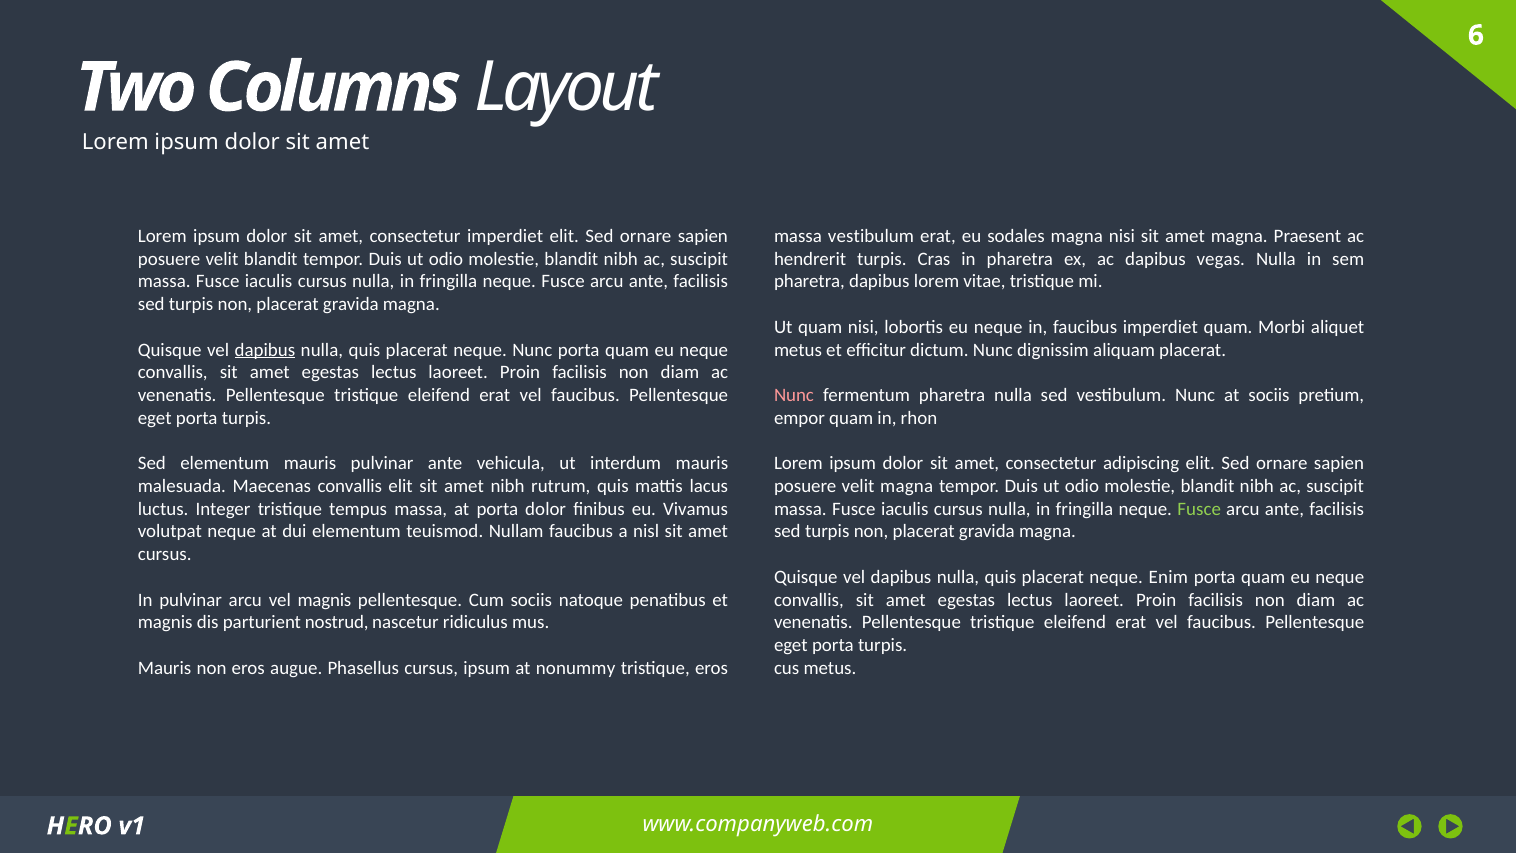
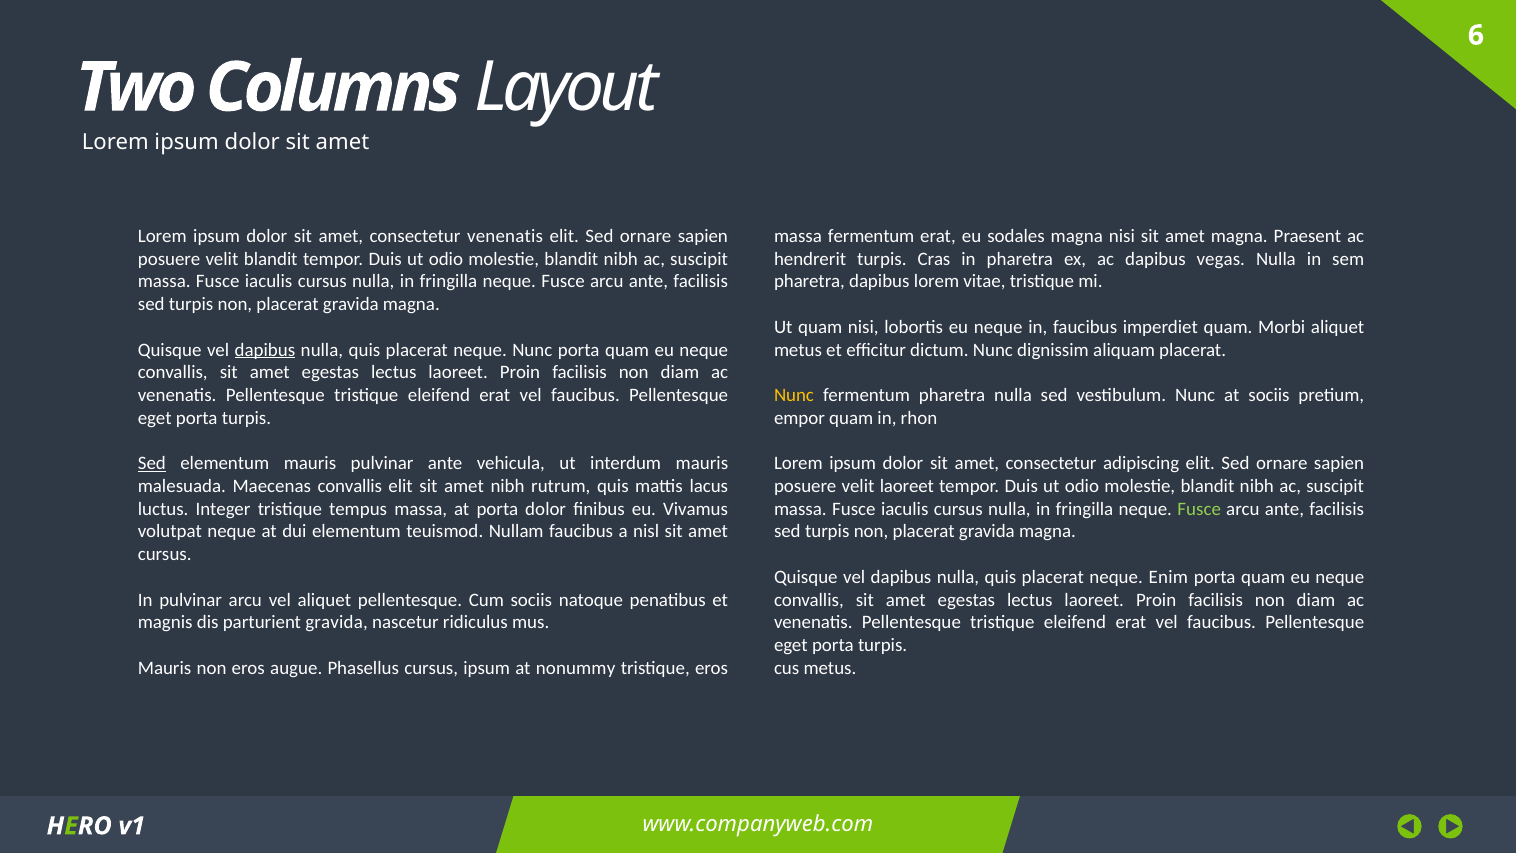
consectetur imperdiet: imperdiet -> venenatis
massa vestibulum: vestibulum -> fermentum
Nunc at (794, 395) colour: pink -> yellow
Sed at (152, 463) underline: none -> present
velit magna: magna -> laoreet
vel magnis: magnis -> aliquet
parturient nostrud: nostrud -> gravida
